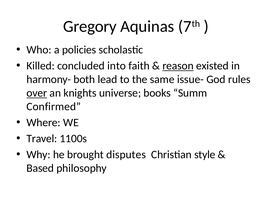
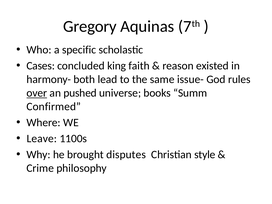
policies: policies -> specific
Killed: Killed -> Cases
into: into -> king
reason underline: present -> none
knights: knights -> pushed
Travel: Travel -> Leave
Based: Based -> Crime
